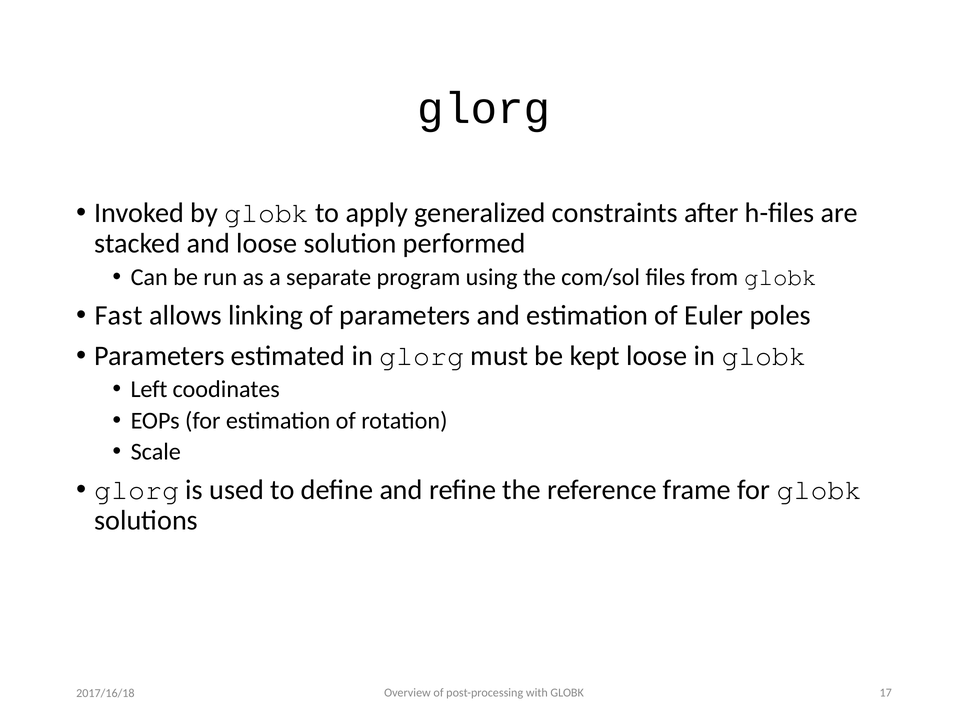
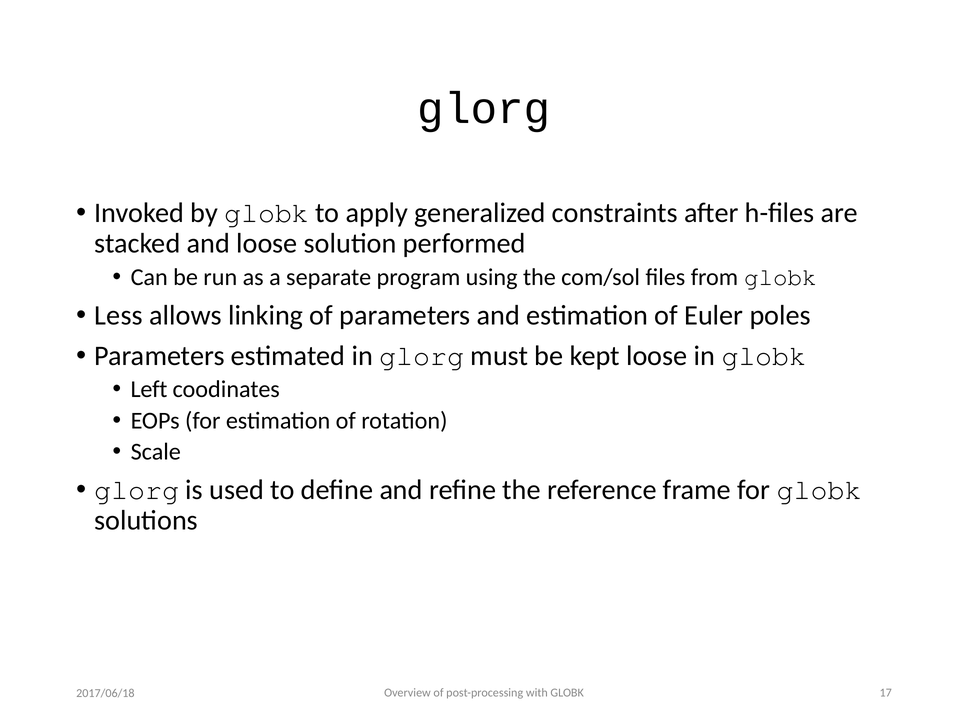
Fast: Fast -> Less
2017/16/18: 2017/16/18 -> 2017/06/18
